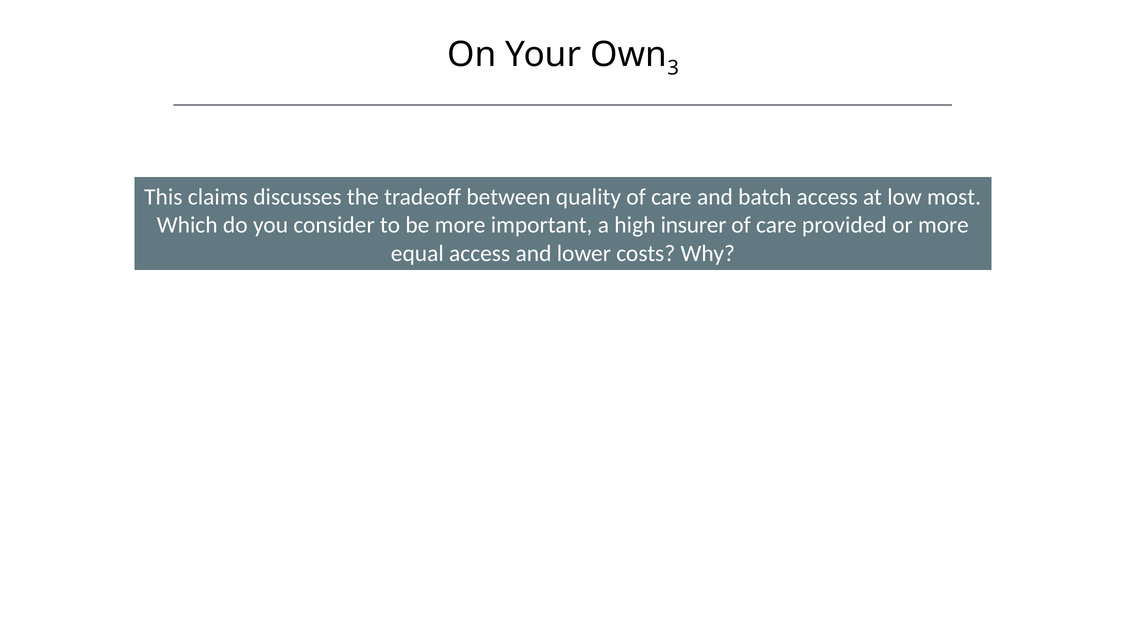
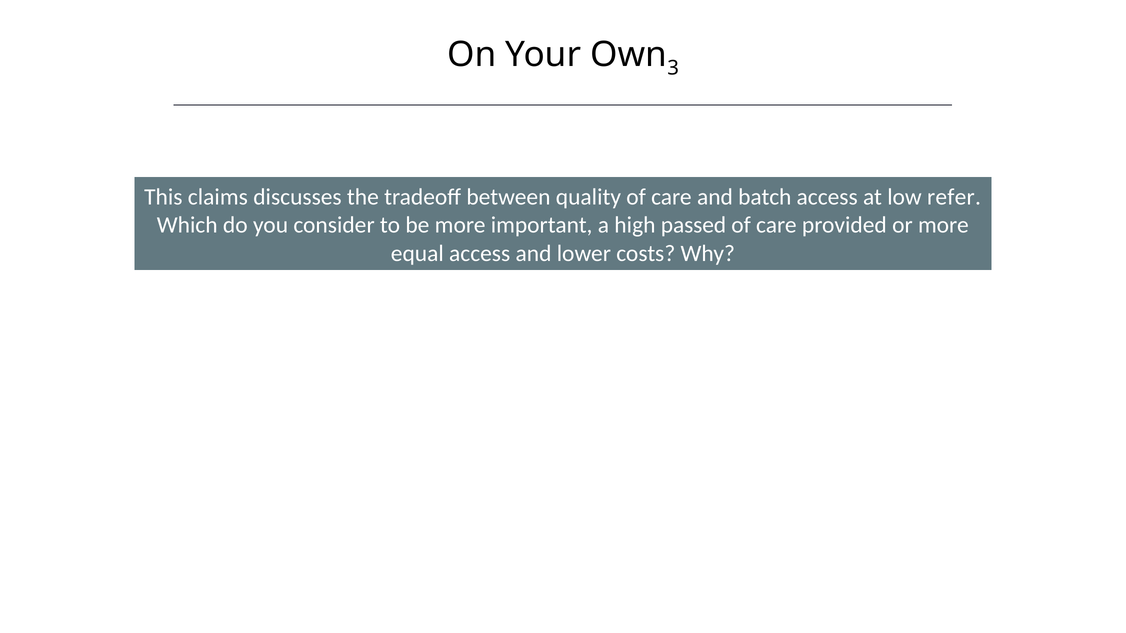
most: most -> refer
insurer: insurer -> passed
